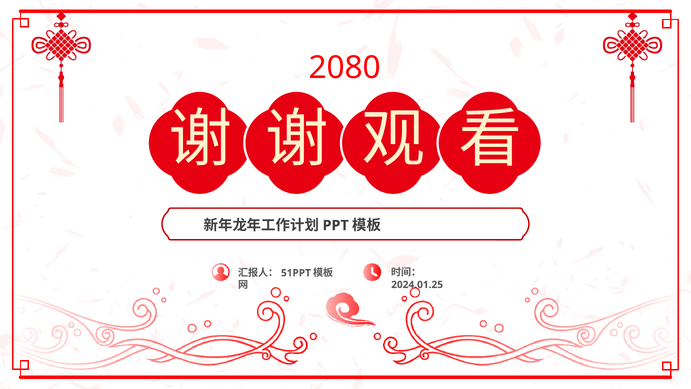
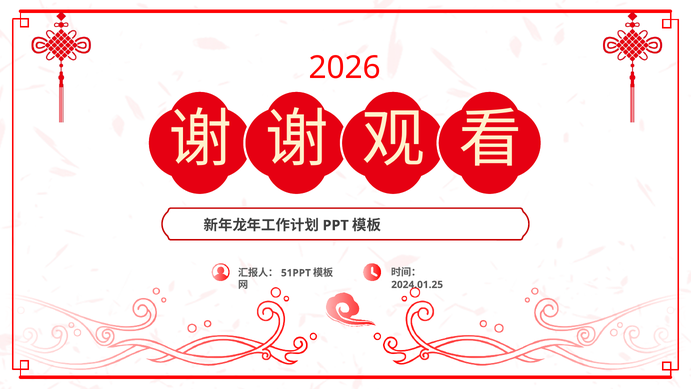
2080: 2080 -> 2026
